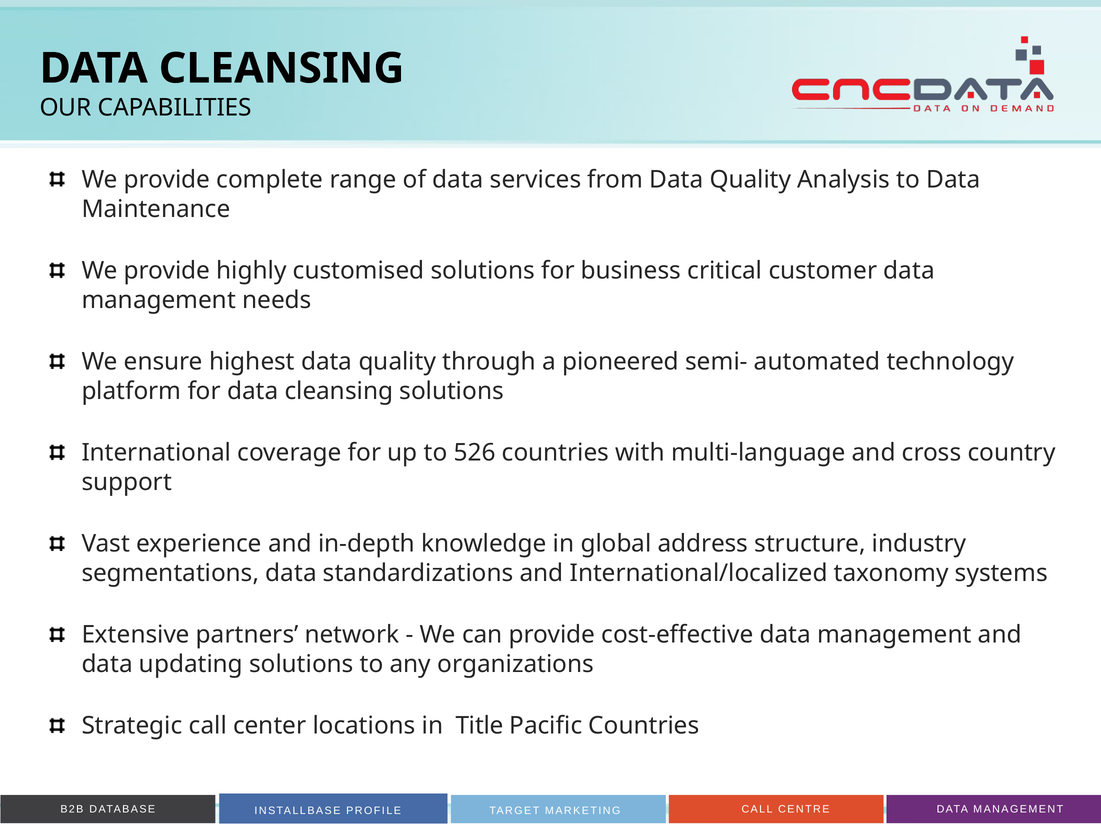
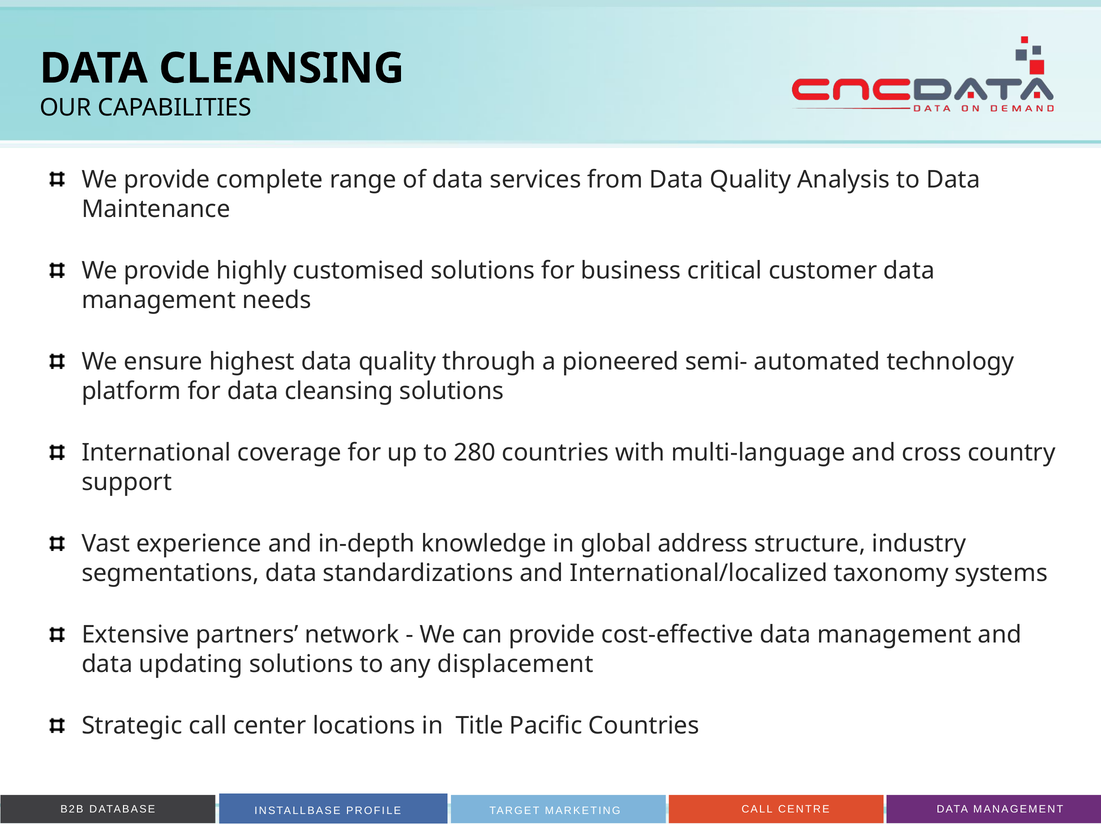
526: 526 -> 280
organizations: organizations -> displacement
